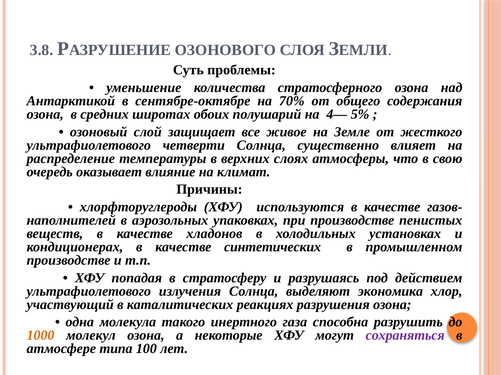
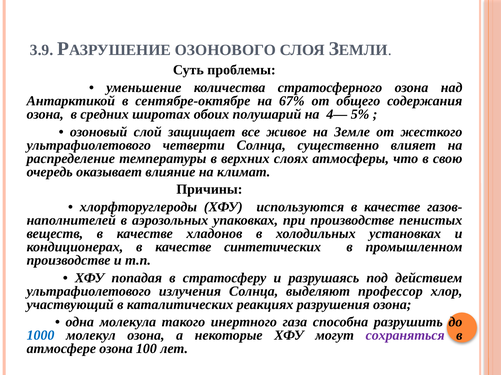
3.8: 3.8 -> 3.9
70%: 70% -> 67%
экономика: экономика -> профессор
1000 colour: orange -> blue
атмосфере типа: типа -> озона
